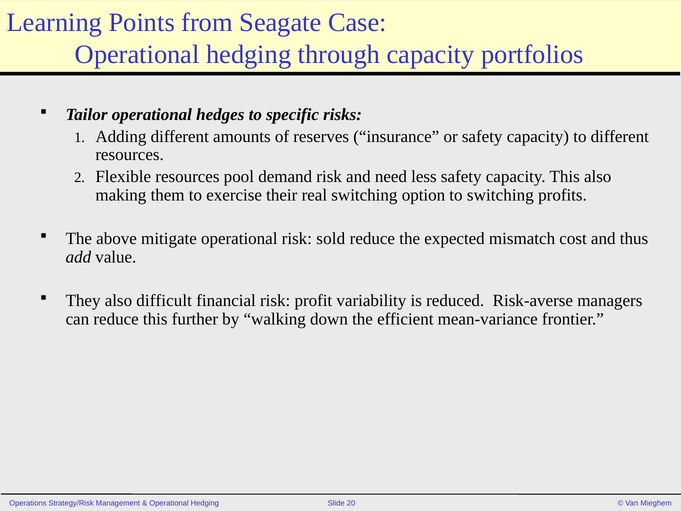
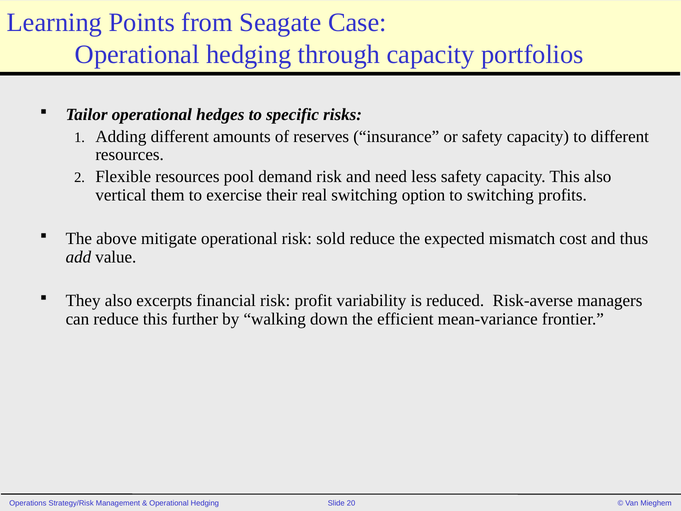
making: making -> vertical
difficult: difficult -> excerpts
